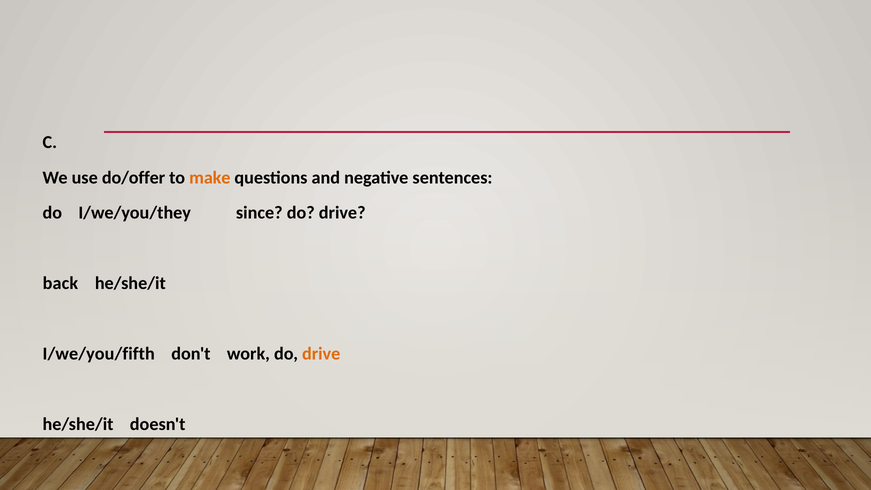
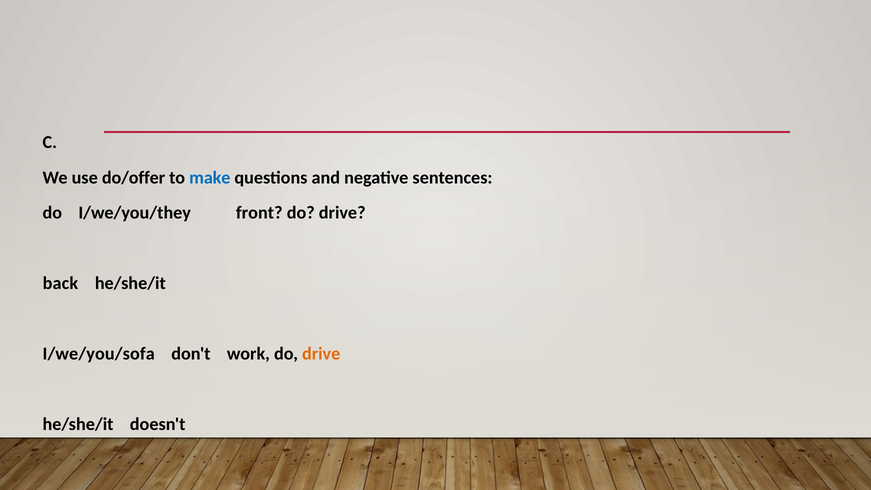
make colour: orange -> blue
since: since -> front
I/we/you/fifth: I/we/you/fifth -> I/we/you/sofa
